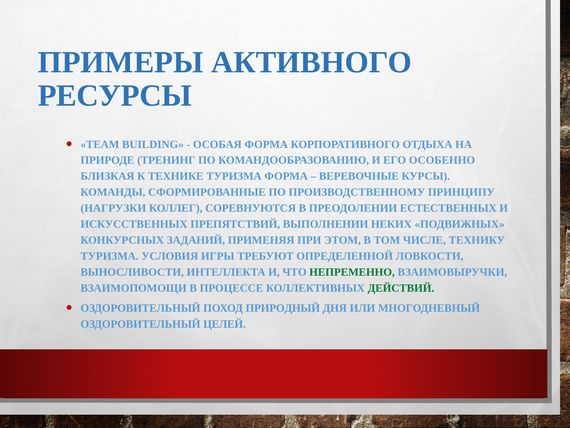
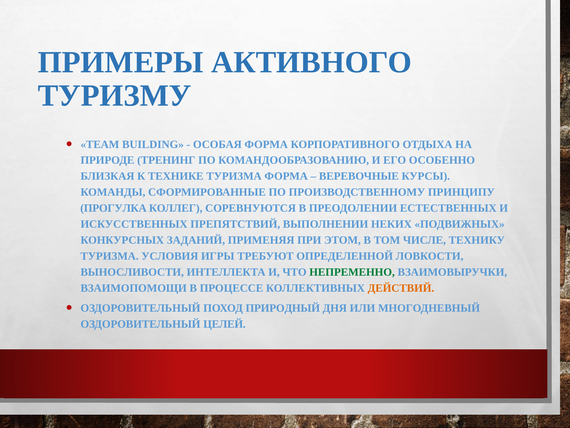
РЕСУРСЫ: РЕСУРСЫ -> ТУРИЗМУ
НАГРУЗКИ: НАГРУЗКИ -> ПРОГУЛКА
ДЕЙСТВИЙ colour: green -> orange
